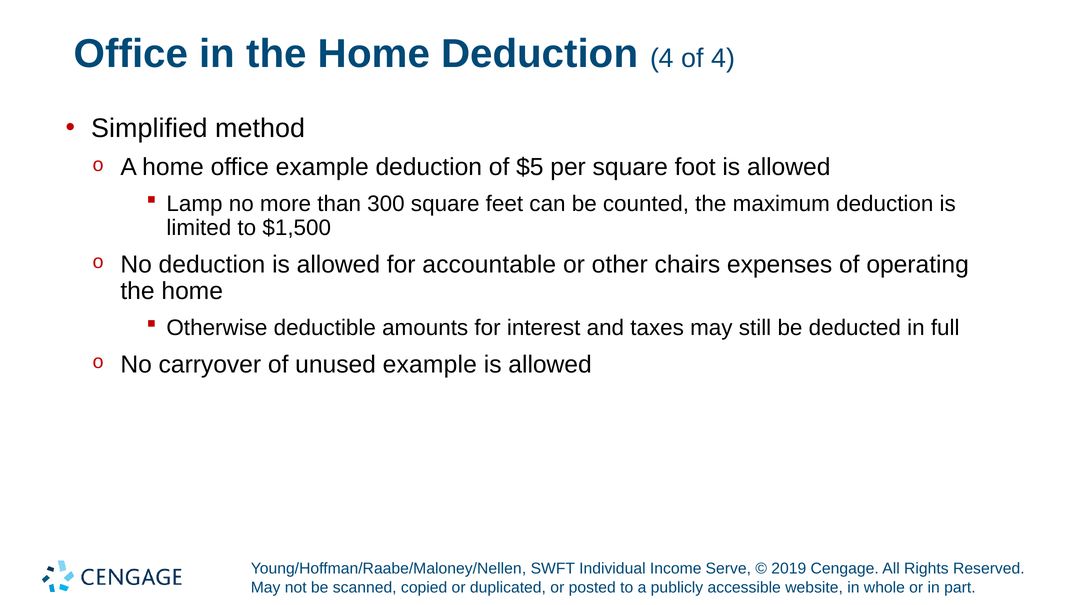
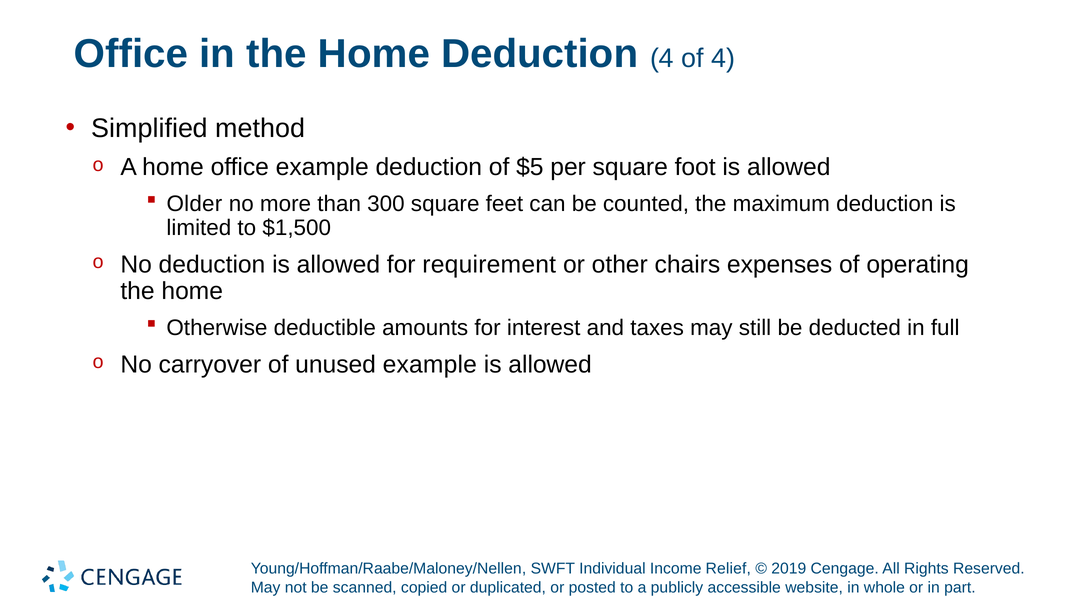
Lamp: Lamp -> Older
accountable: accountable -> requirement
Serve: Serve -> Relief
